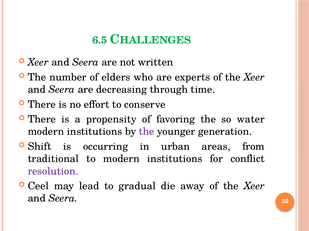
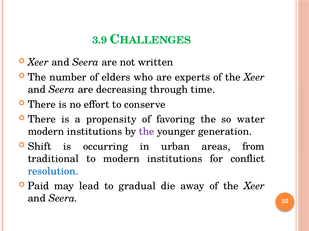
6.5: 6.5 -> 3.9
resolution colour: purple -> blue
Ceel: Ceel -> Paid
